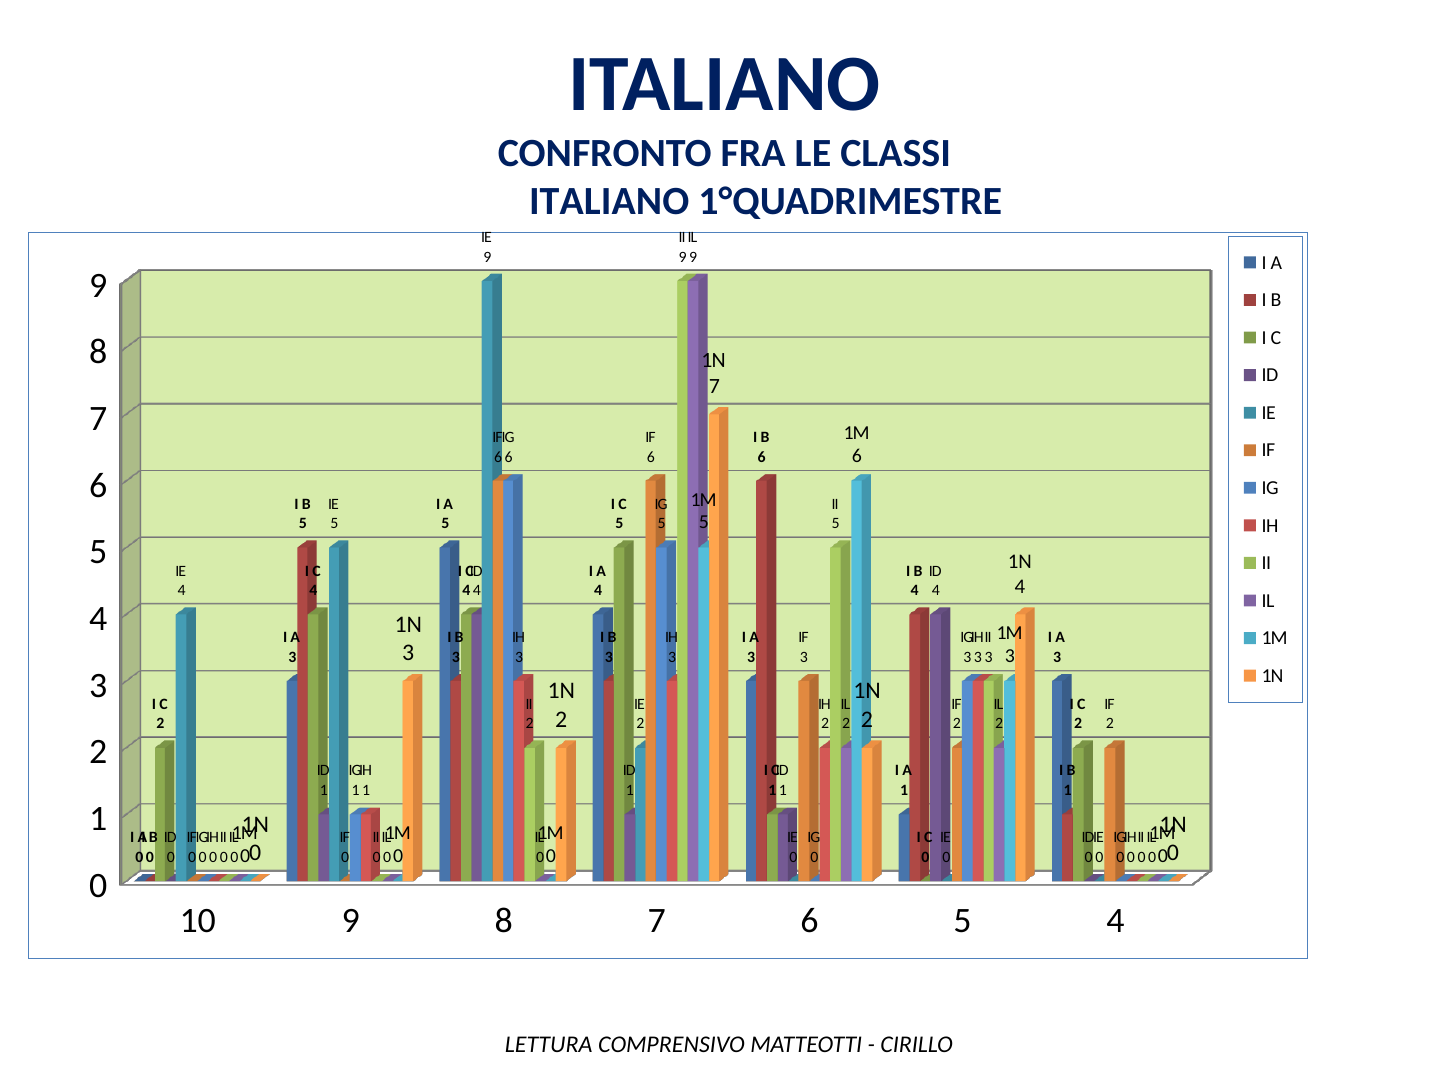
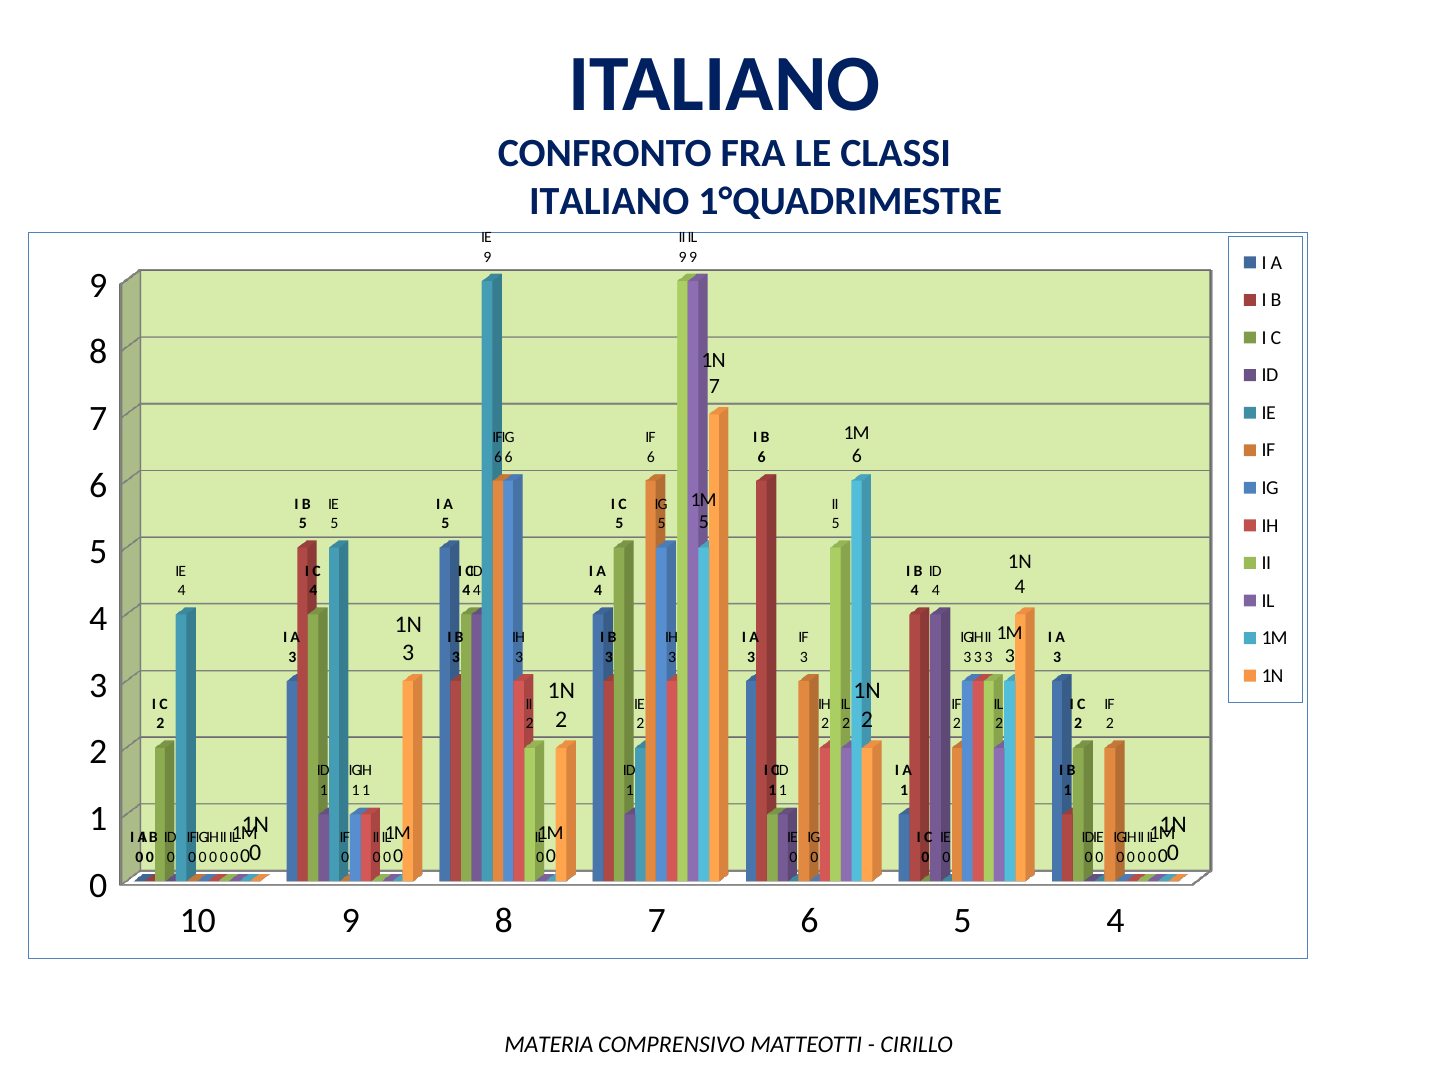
LETTURA: LETTURA -> MATERIA
